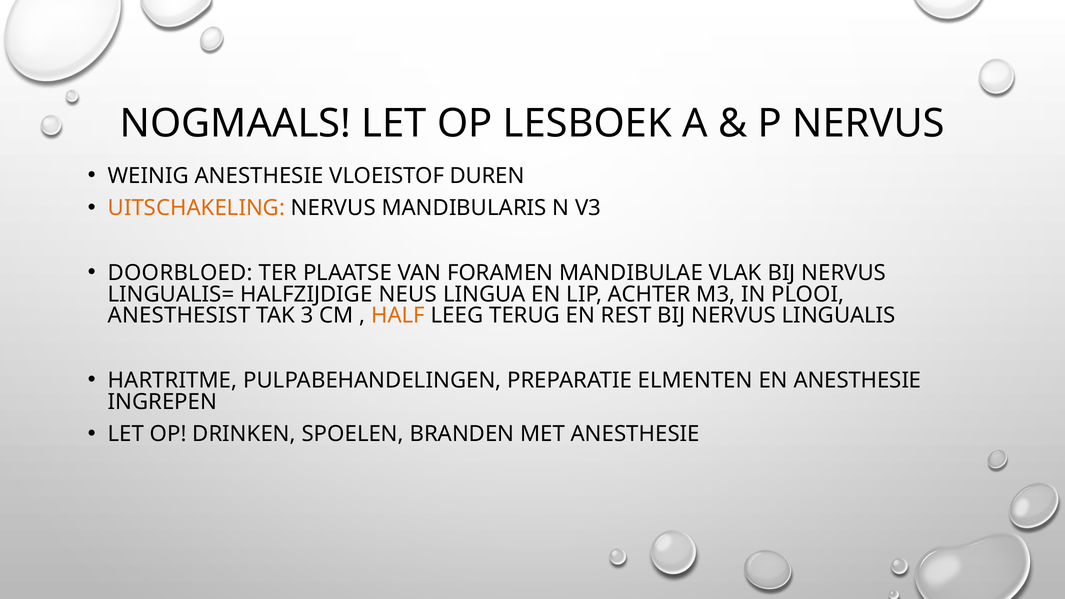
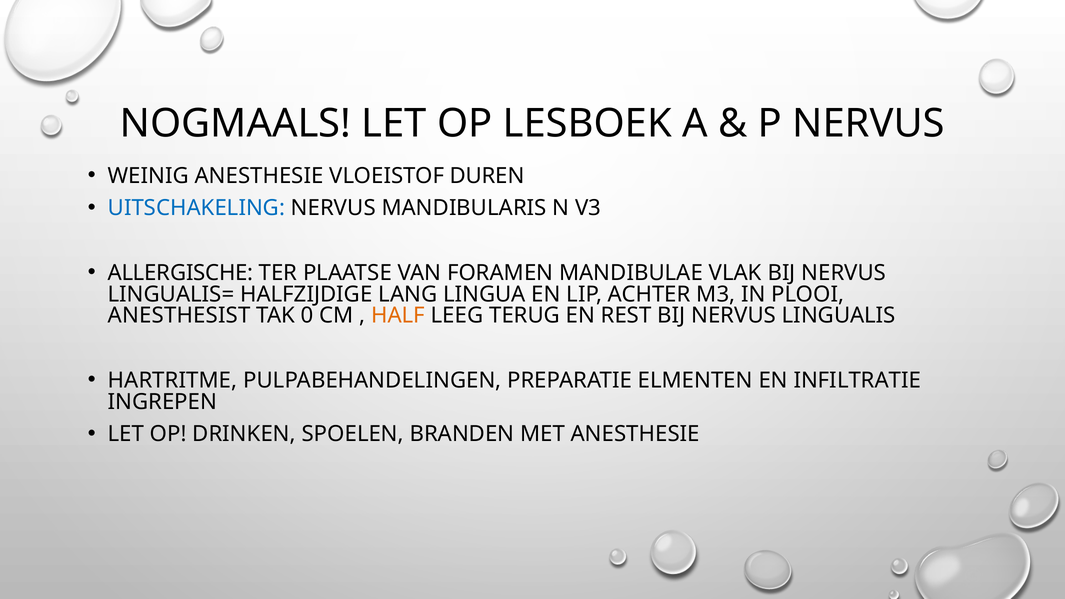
UITSCHAKELING colour: orange -> blue
DOORBLOED: DOORBLOED -> ALLERGISCHE
NEUS: NEUS -> LANG
3: 3 -> 0
EN ANESTHESIE: ANESTHESIE -> INFILTRATIE
